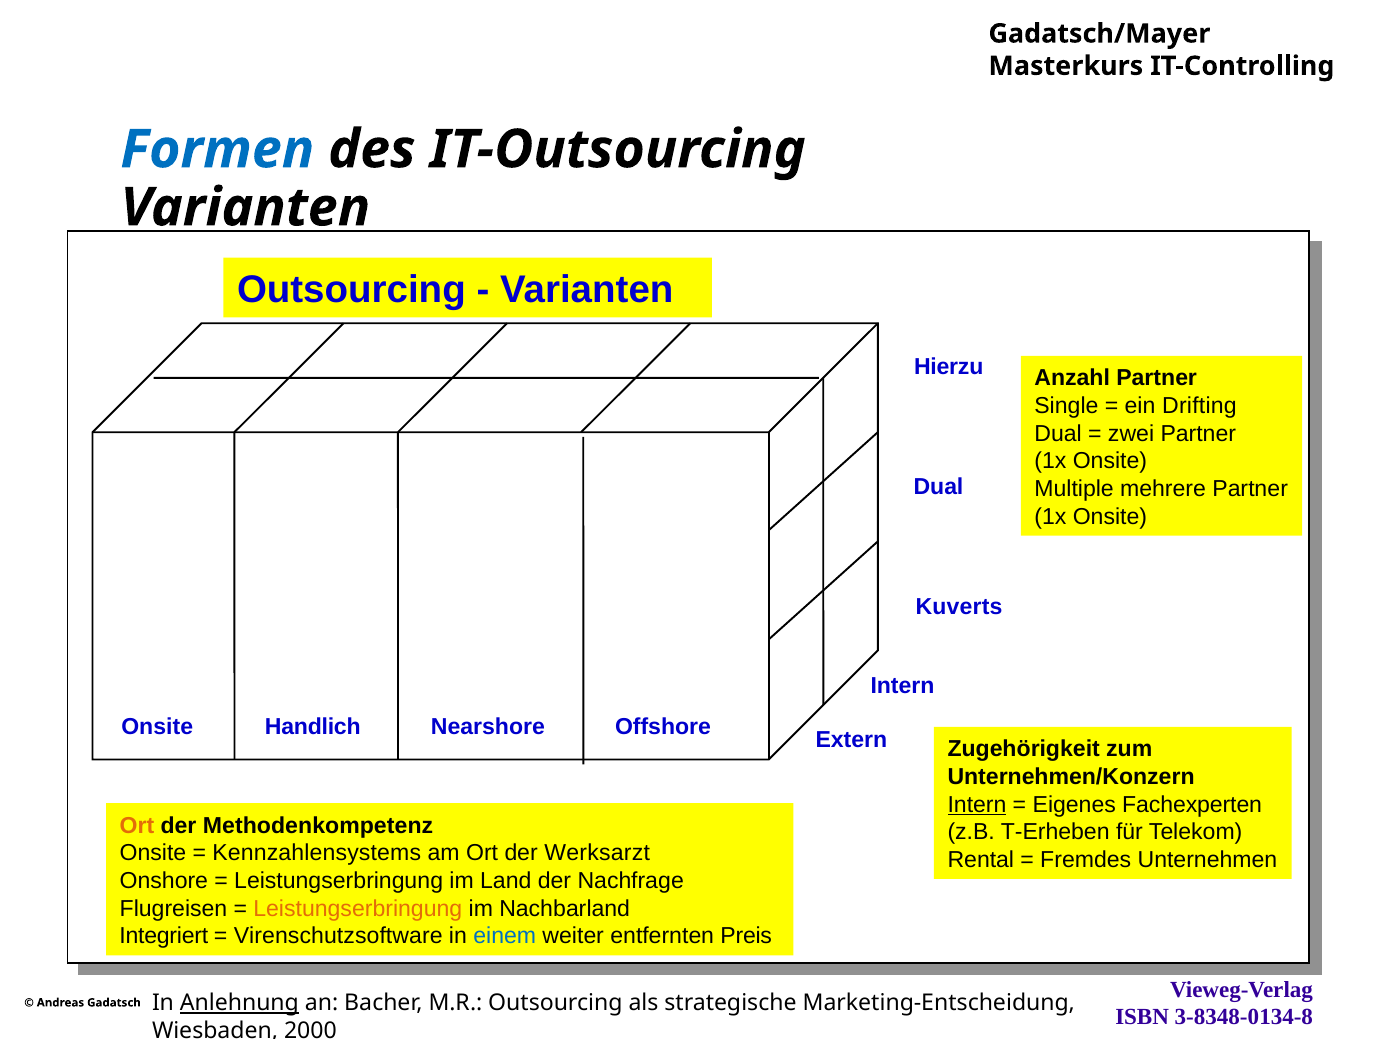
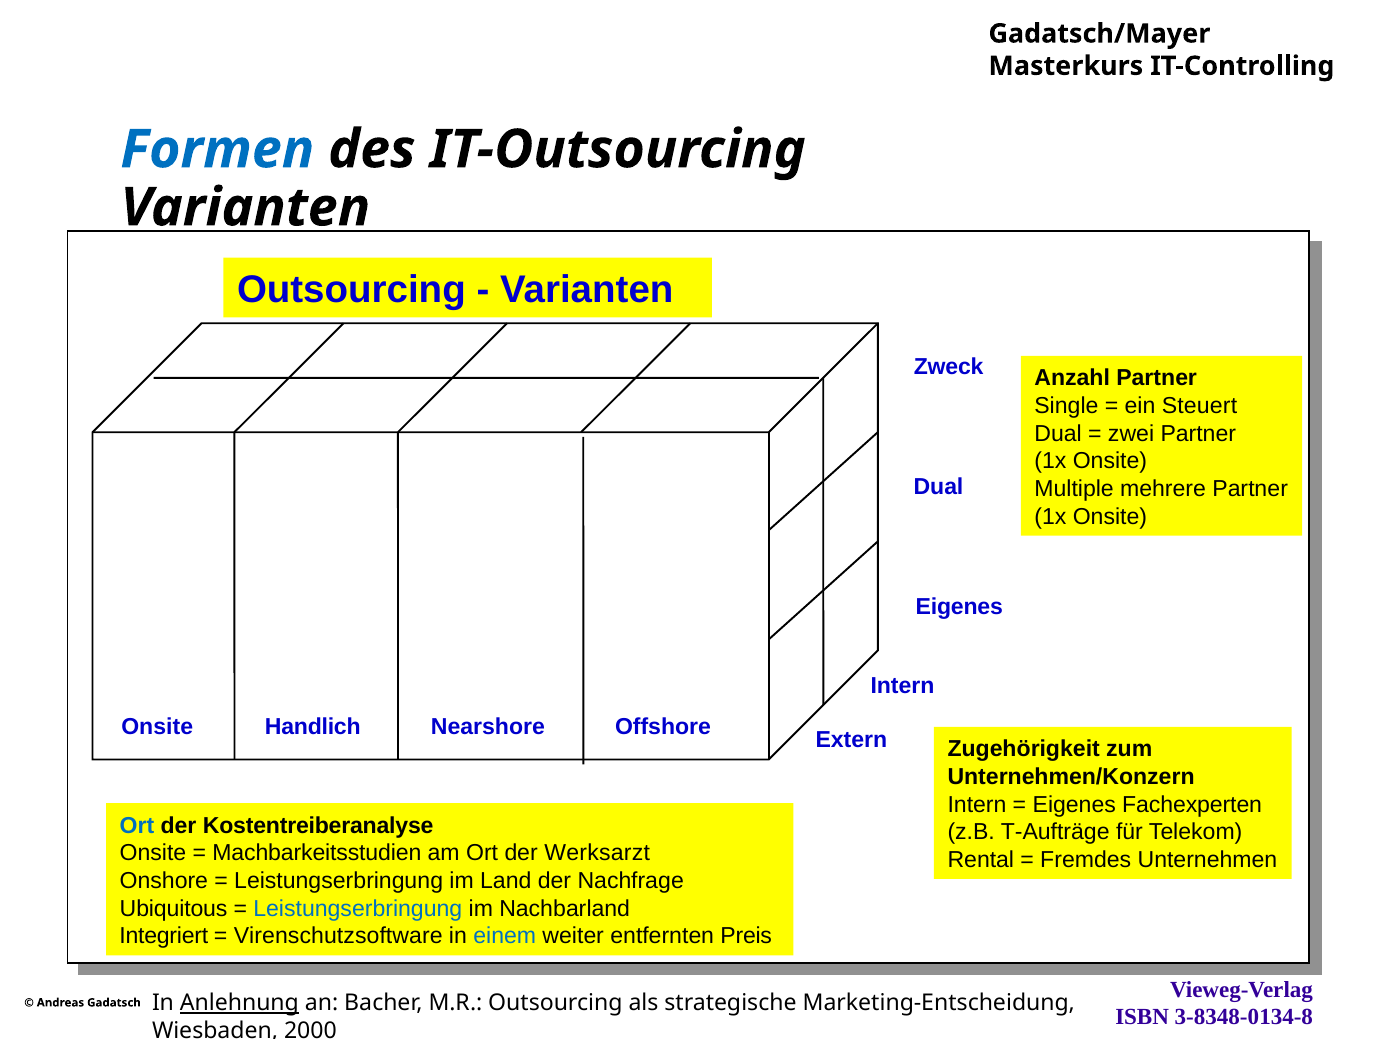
Hierzu: Hierzu -> Zweck
Drifting: Drifting -> Steuert
Kuverts at (959, 607): Kuverts -> Eigenes
Intern at (977, 804) underline: present -> none
Ort at (137, 825) colour: orange -> blue
Methodenkompetenz: Methodenkompetenz -> Kostentreiberanalyse
T-Erheben: T-Erheben -> T-Aufträge
Kennzahlensystems: Kennzahlensystems -> Machbarkeitsstudien
Flugreisen: Flugreisen -> Ubiquitous
Leistungserbringung at (358, 908) colour: orange -> blue
